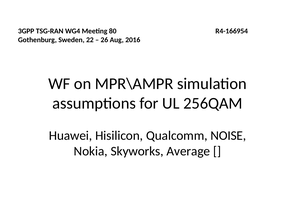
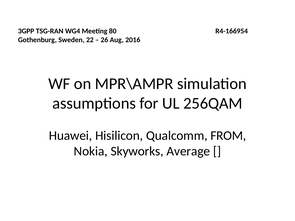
NOISE: NOISE -> FROM
